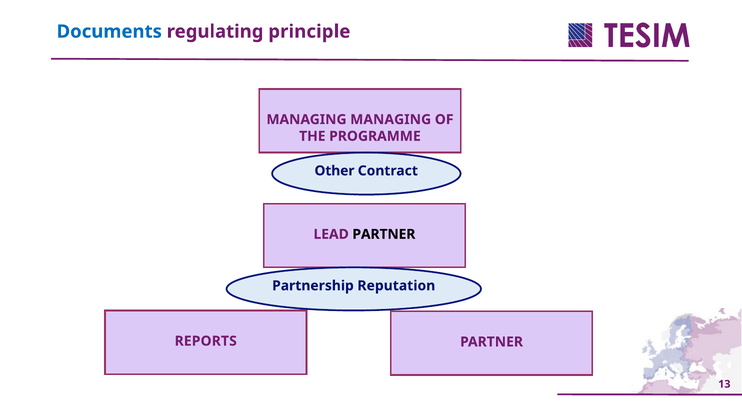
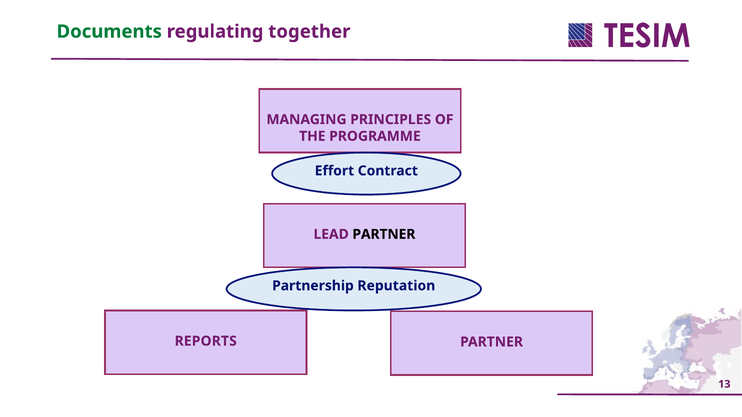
Documents colour: blue -> green
principle: principle -> together
MANAGING MANAGING: MANAGING -> PRINCIPLES
Other: Other -> Effort
